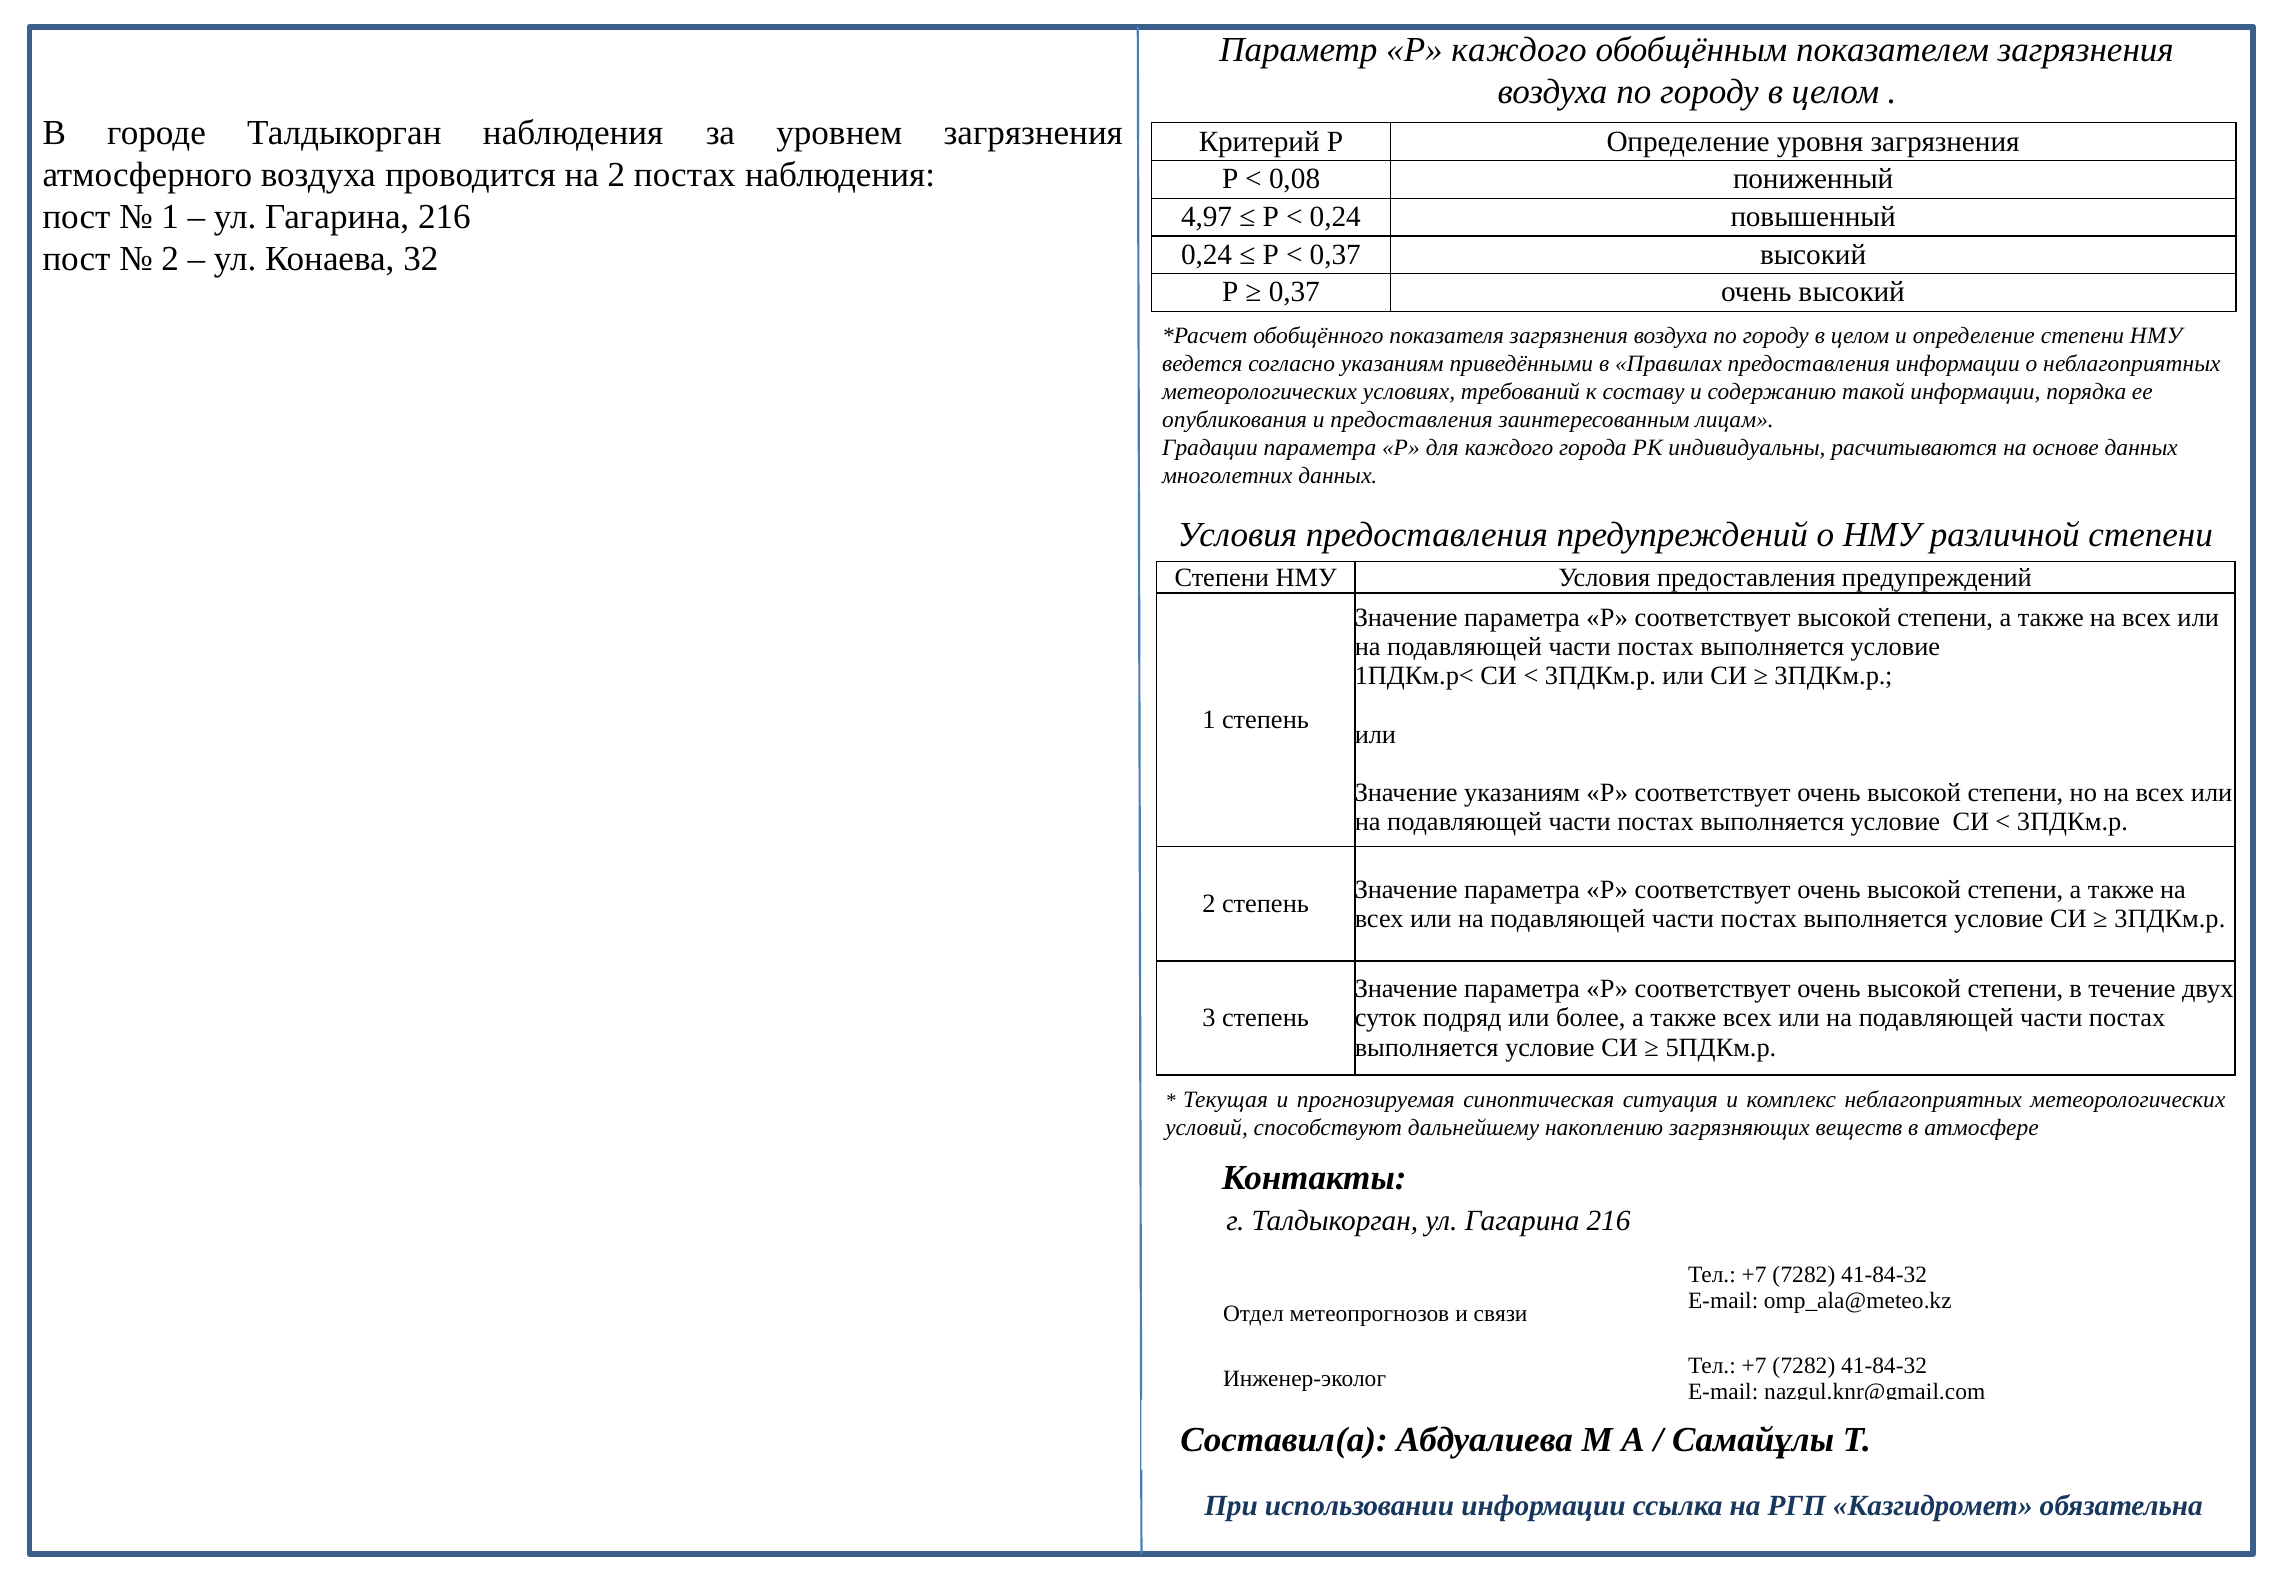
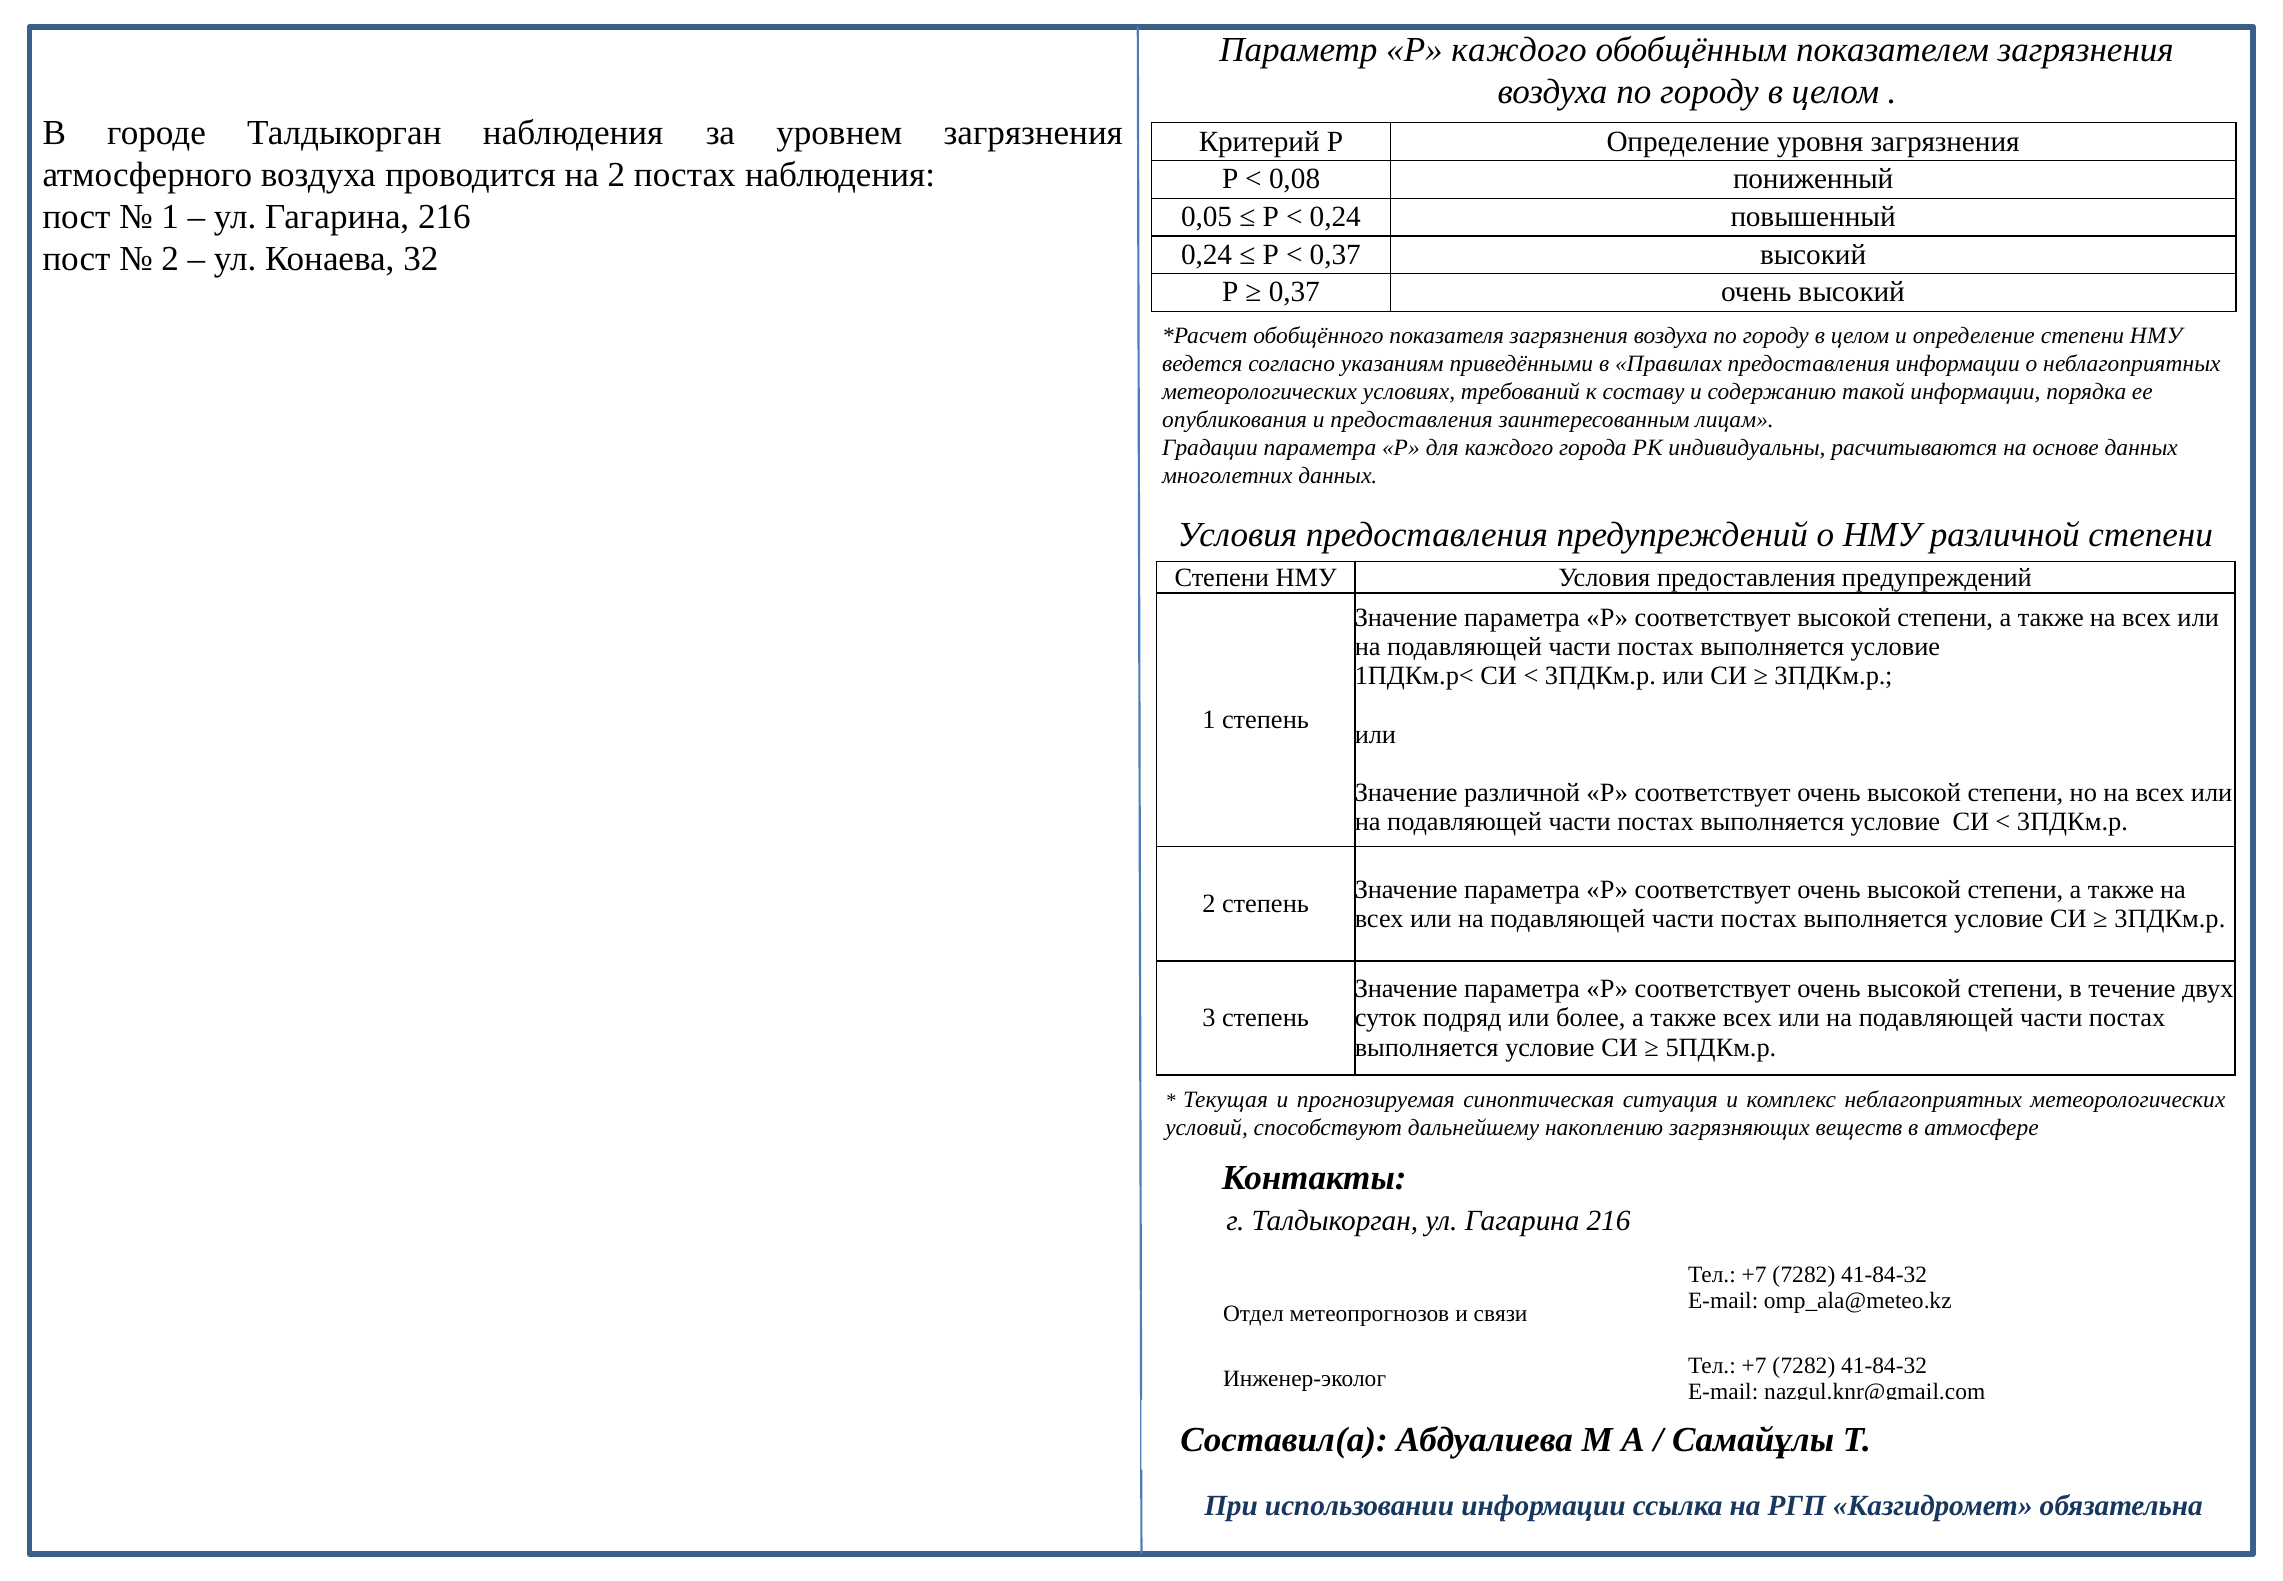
4,97: 4,97 -> 0,05
Значение указаниям: указаниям -> различной
